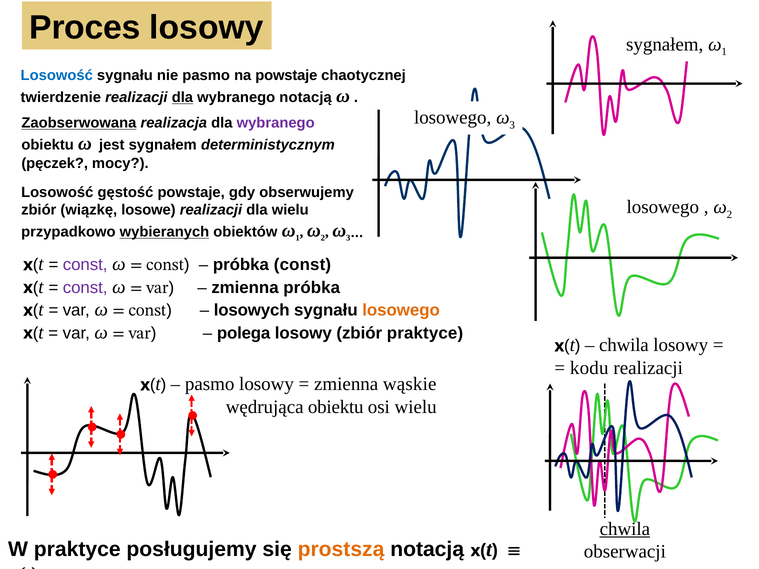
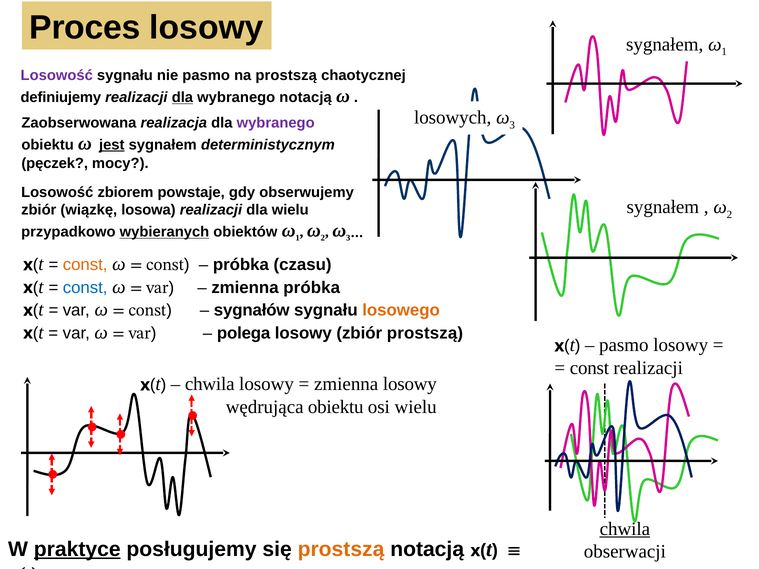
Losowość at (57, 75) colour: blue -> purple
na powstaje: powstaje -> prostszą
twierdzenie: twierdzenie -> definiujemy
losowego at (453, 118): losowego -> losowych
Zaobserwowana underline: present -> none
jest underline: none -> present
gęstość: gęstość -> zbiorem
losowego at (663, 207): losowego -> sygnałem
losowe: losowe -> losowa
próbka const: const -> czasu
const at (85, 265) colour: purple -> orange
const at (85, 288) colour: purple -> blue
losowych: losowych -> sygnałów
zbiór praktyce: praktyce -> prostszą
chwila at (624, 345): chwila -> pasmo
kodu at (589, 368): kodu -> const
pasmo at (210, 384): pasmo -> chwila
zmienna wąskie: wąskie -> losowy
praktyce at (77, 549) underline: none -> present
